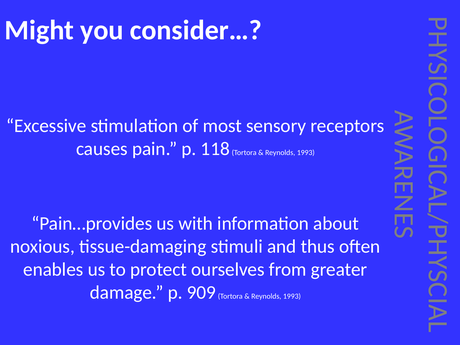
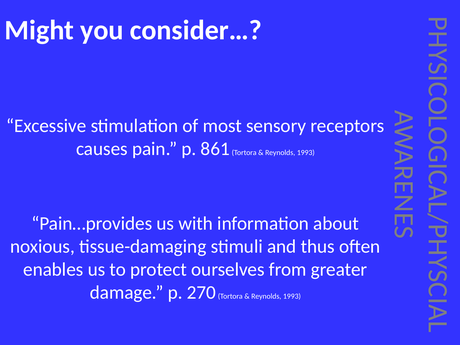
118: 118 -> 861
909: 909 -> 270
